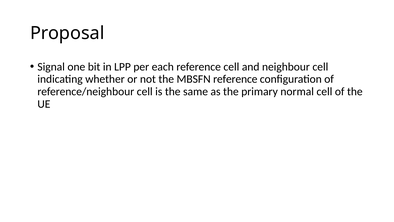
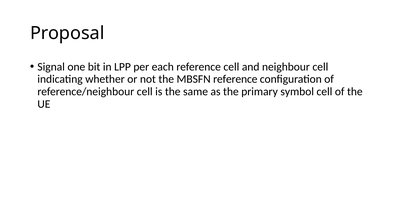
normal: normal -> symbol
